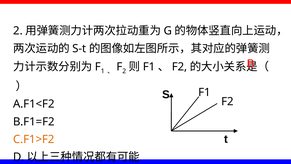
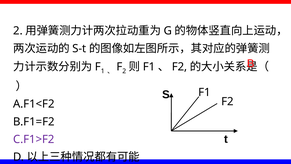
C.F1>F2 colour: orange -> purple
